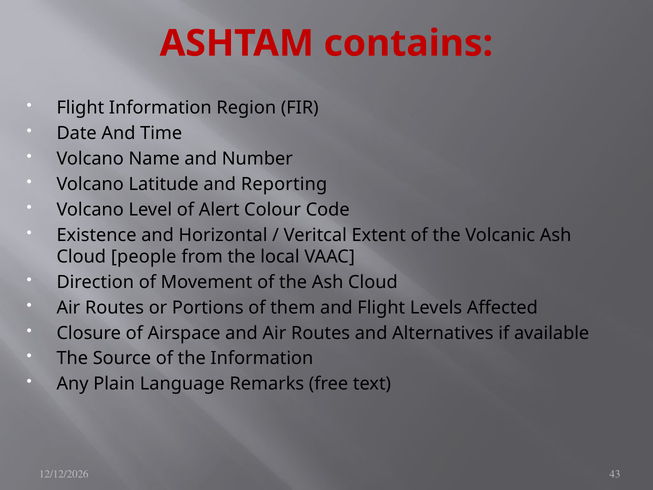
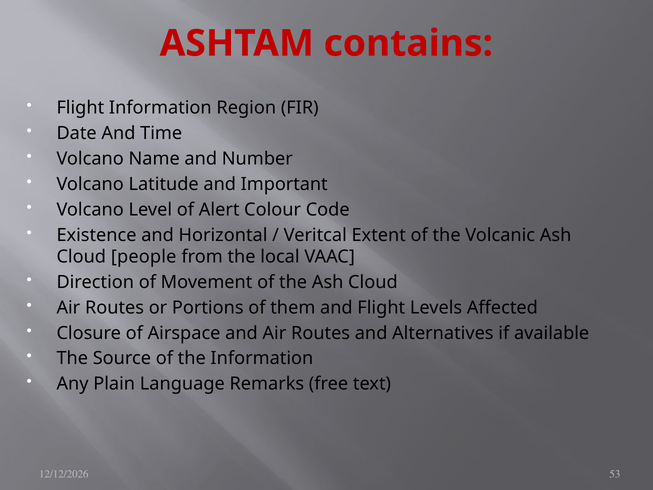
Reporting: Reporting -> Important
43: 43 -> 53
